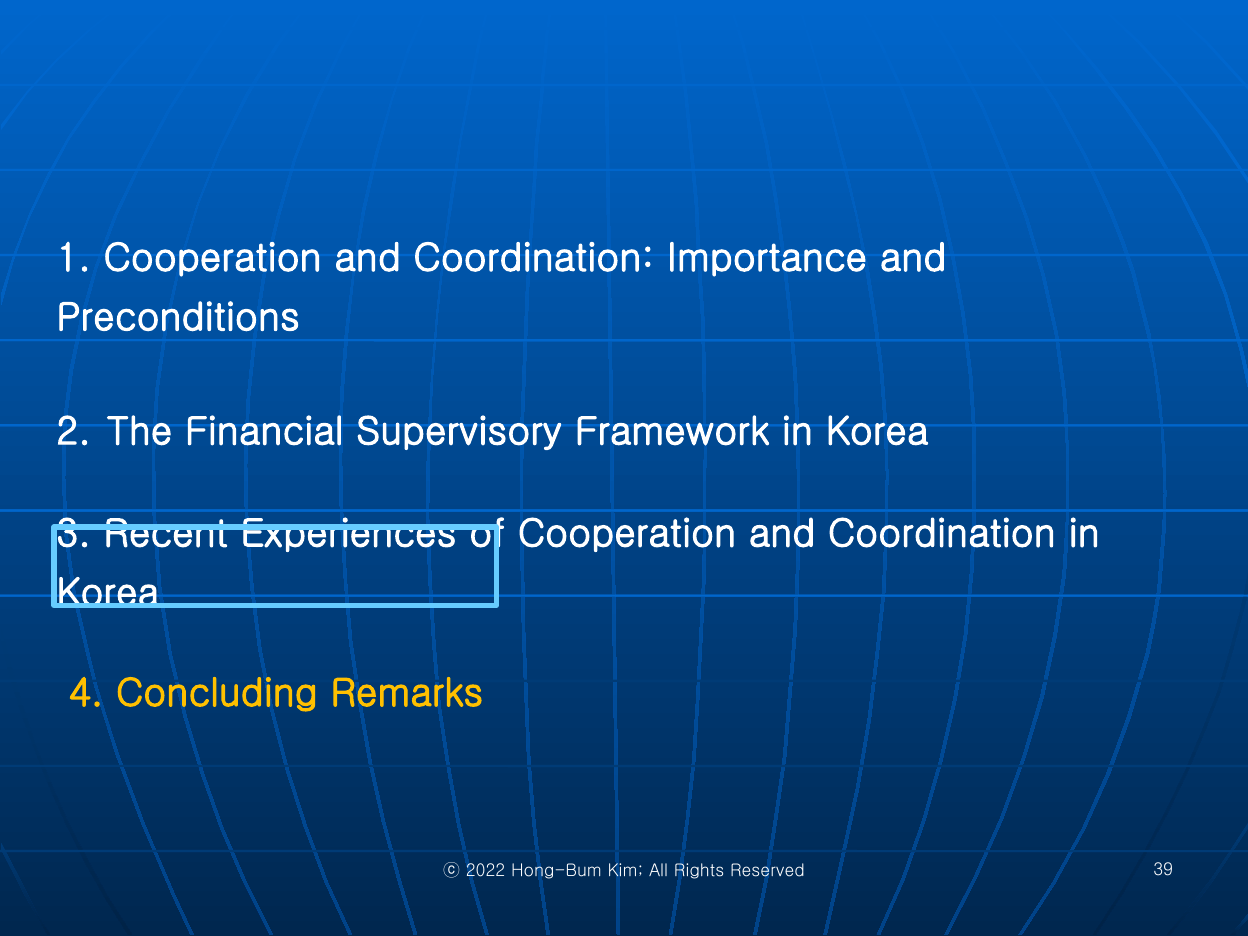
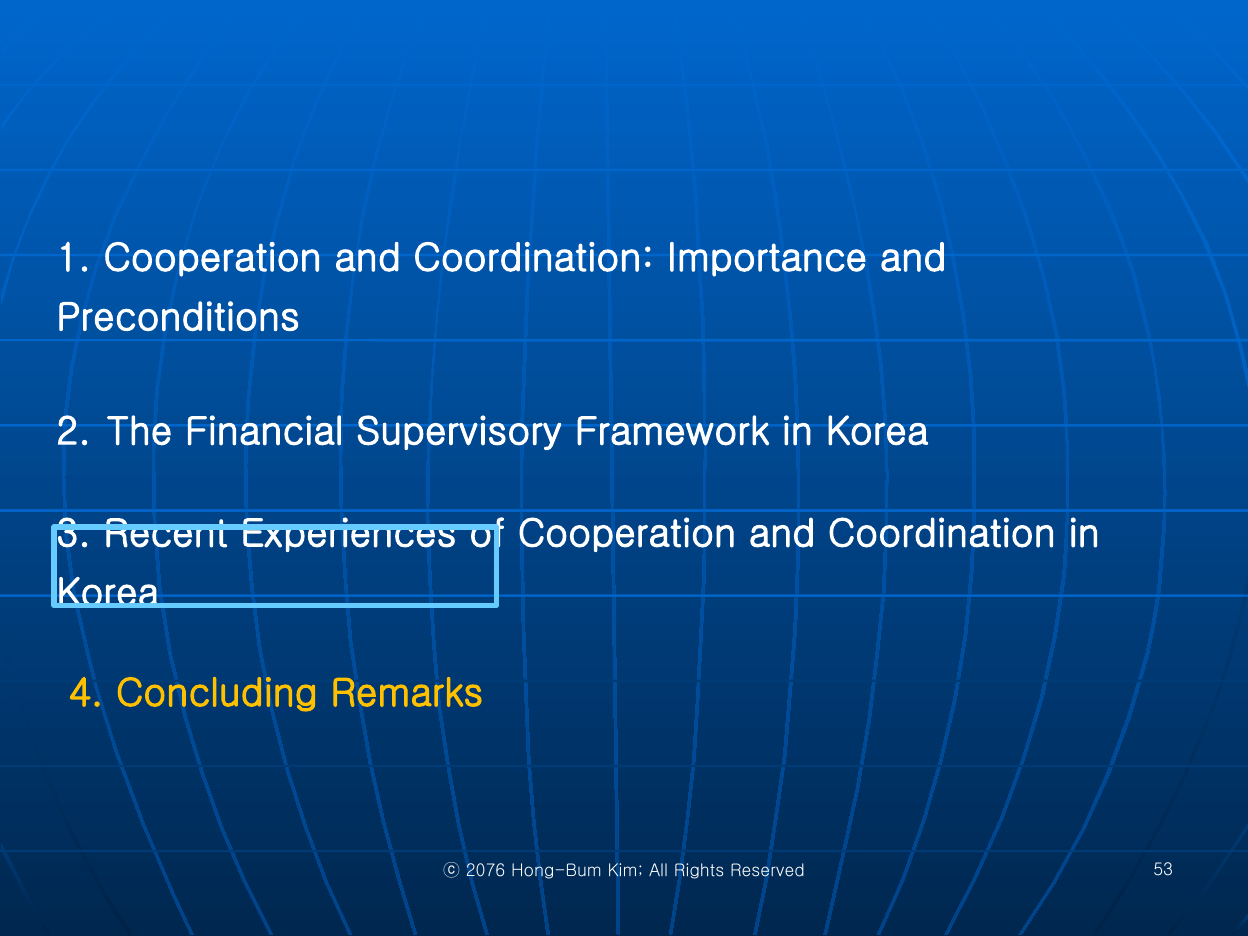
2022: 2022 -> 2076
39: 39 -> 53
